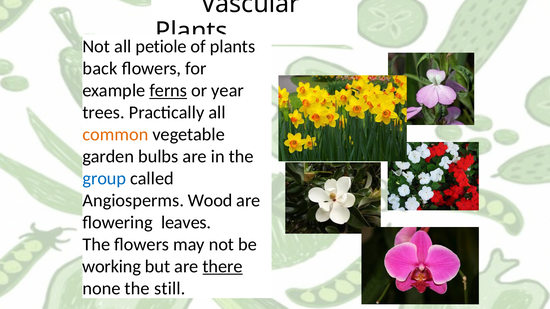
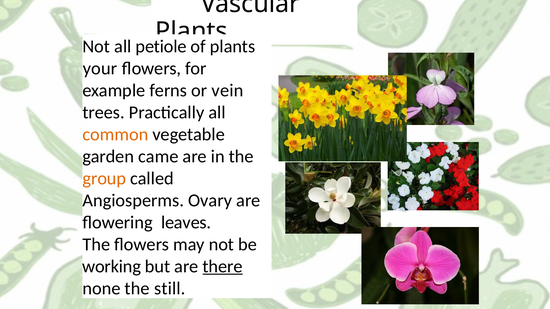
back: back -> your
ferns underline: present -> none
year: year -> vein
bulbs: bulbs -> came
group colour: blue -> orange
Wood: Wood -> Ovary
